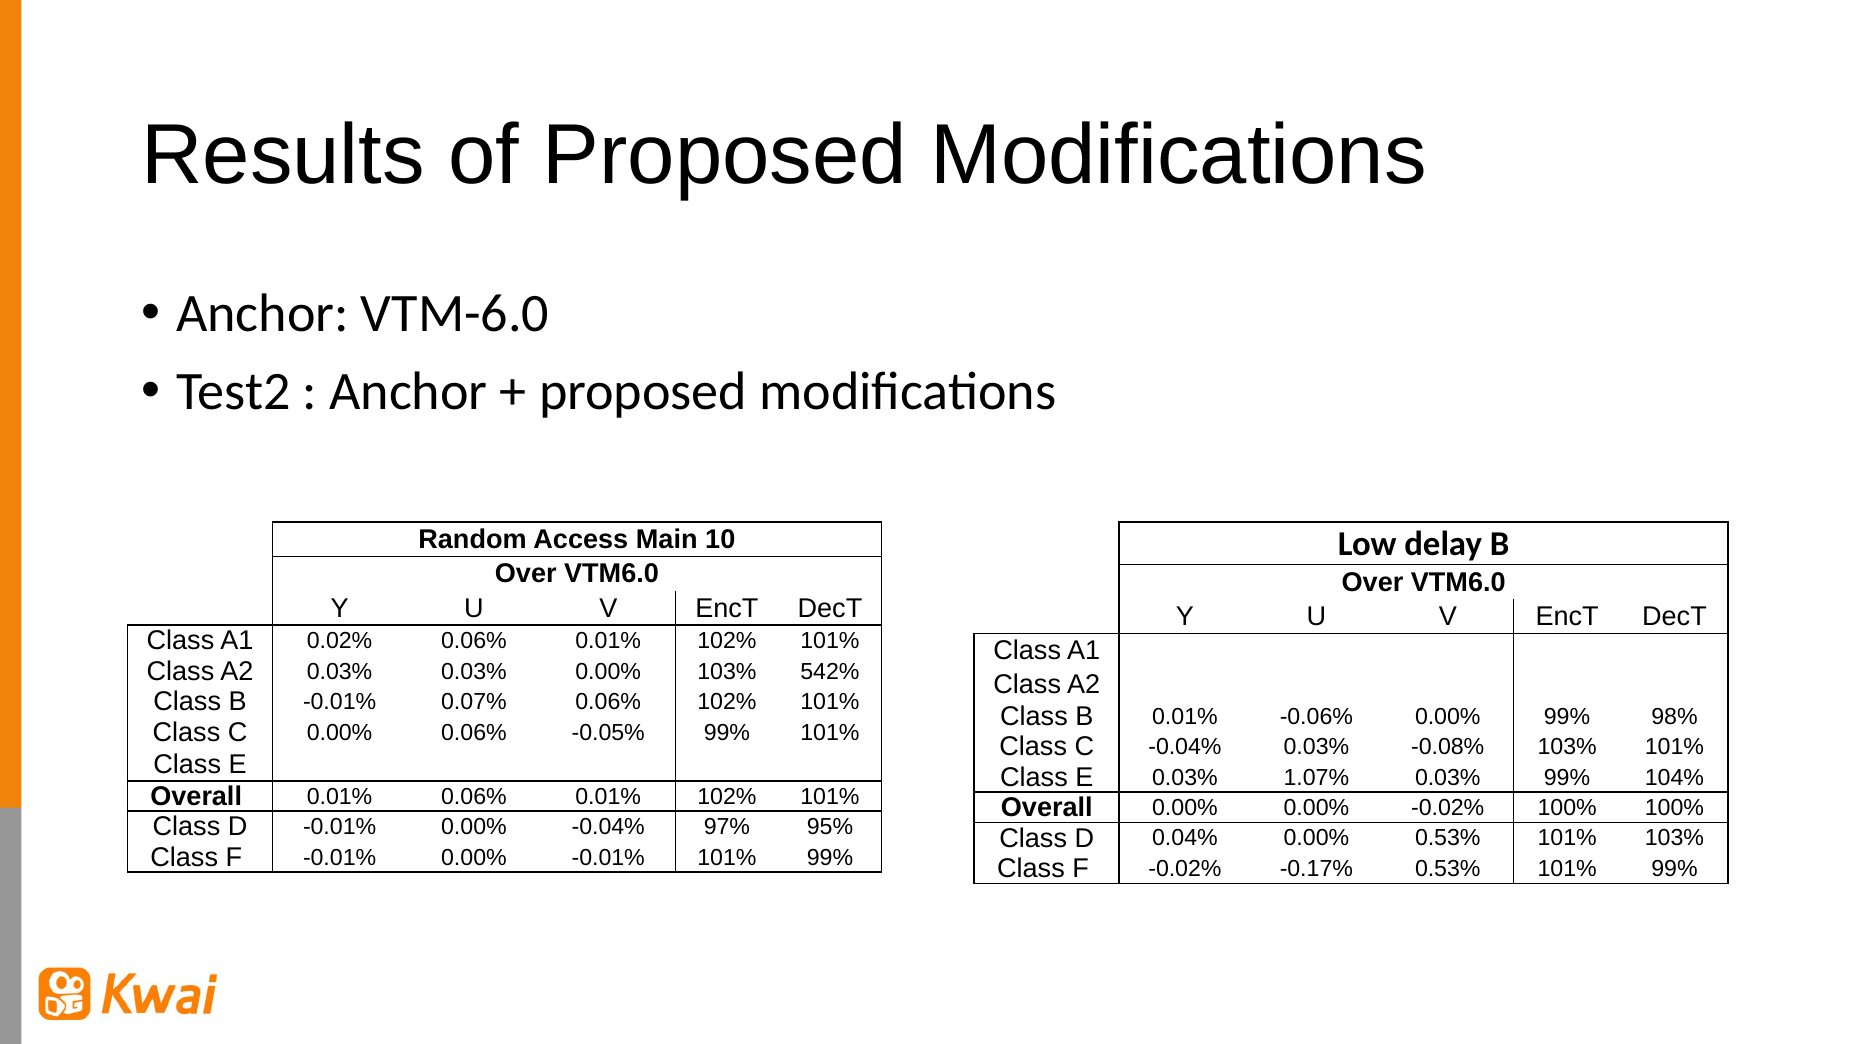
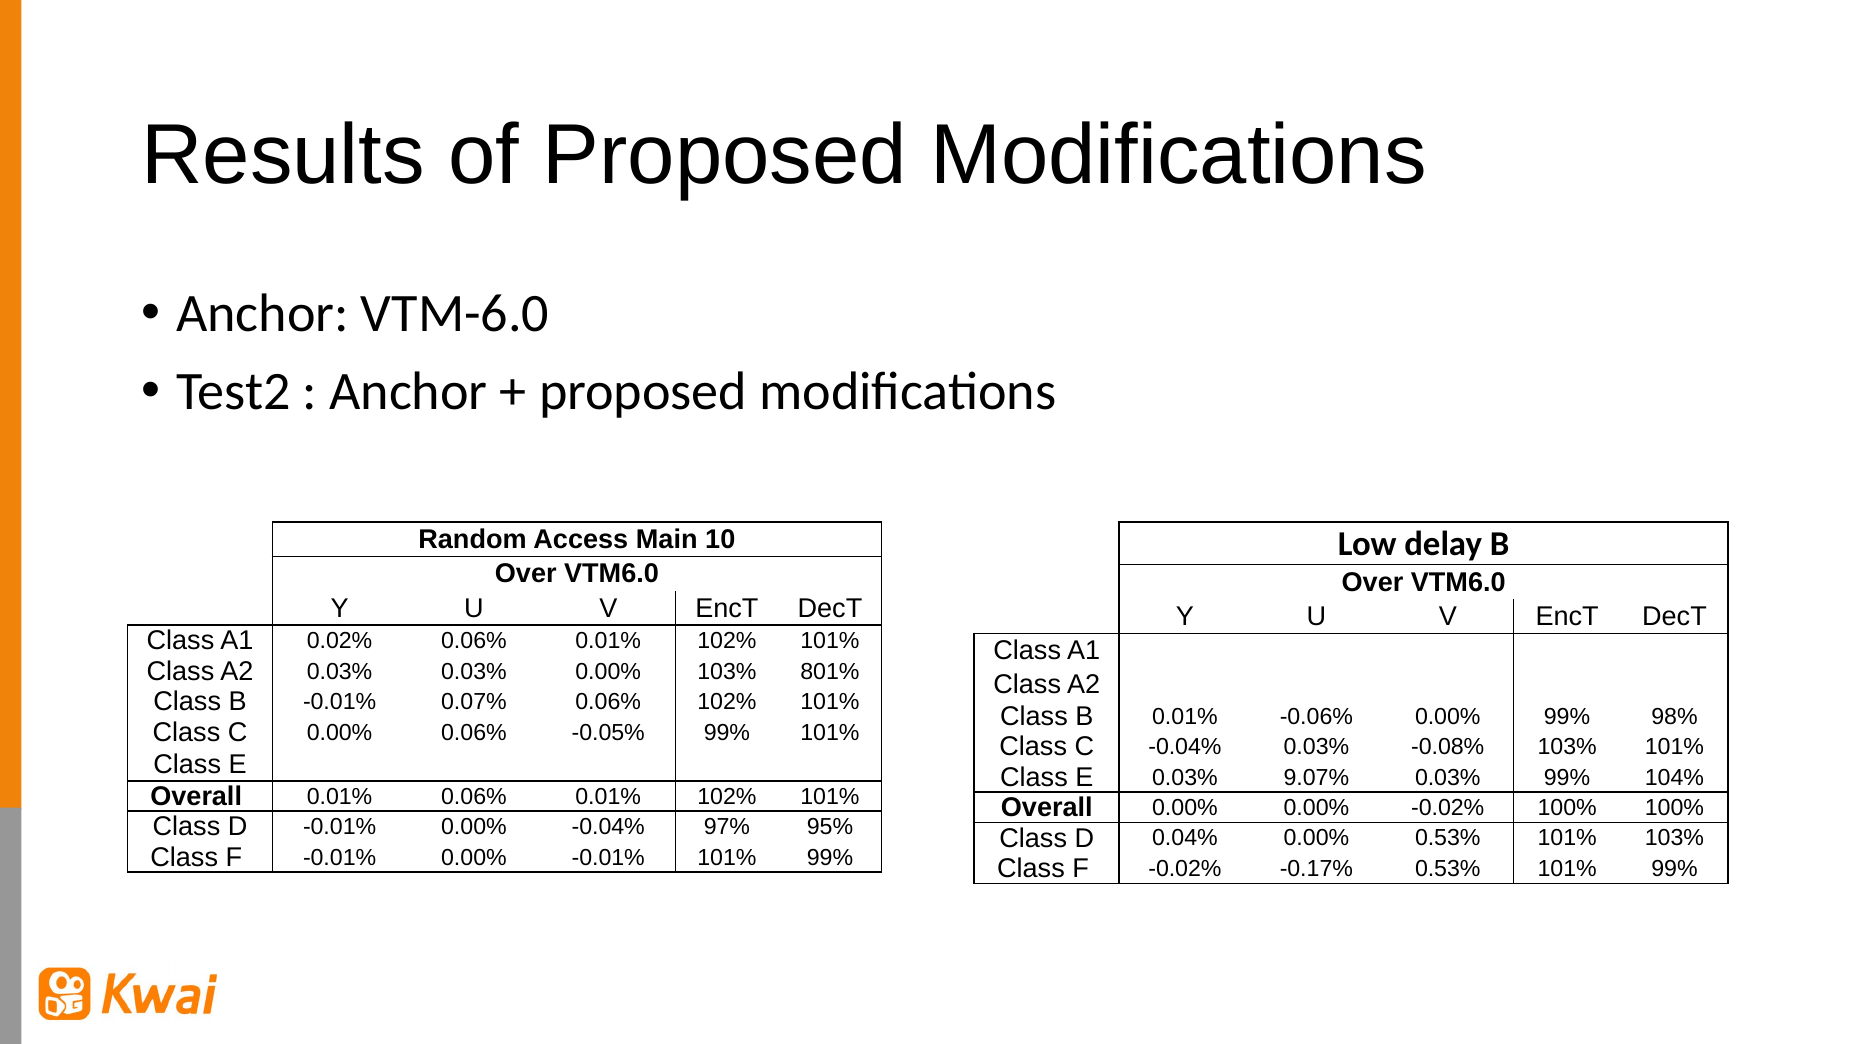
542%: 542% -> 801%
1.07%: 1.07% -> 9.07%
